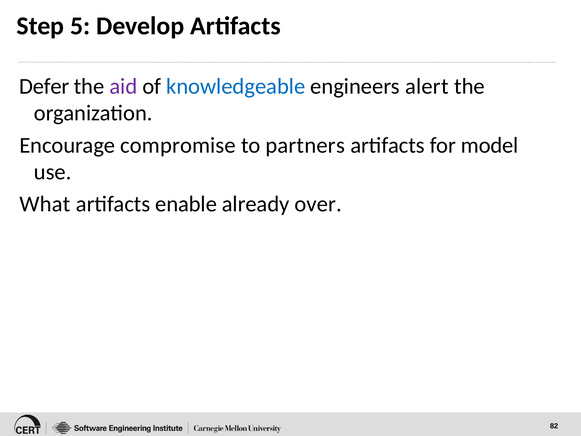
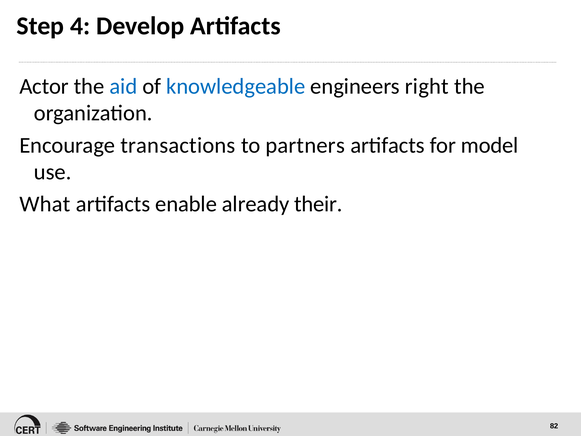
5: 5 -> 4
Defer: Defer -> Actor
aid colour: purple -> blue
alert: alert -> right
compromise: compromise -> transactions
over: over -> their
